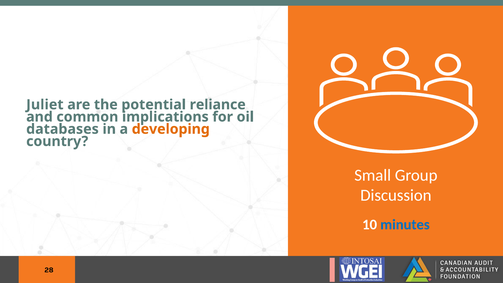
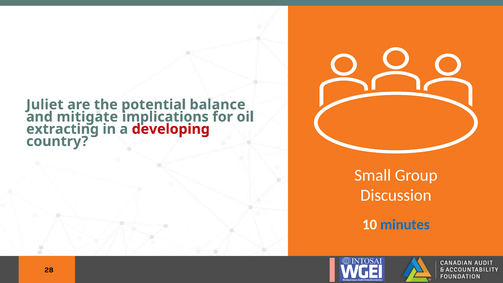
reliance: reliance -> balance
common: common -> mitigate
databases: databases -> extracting
developing colour: orange -> red
